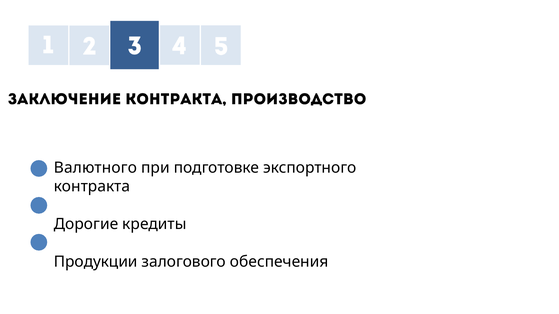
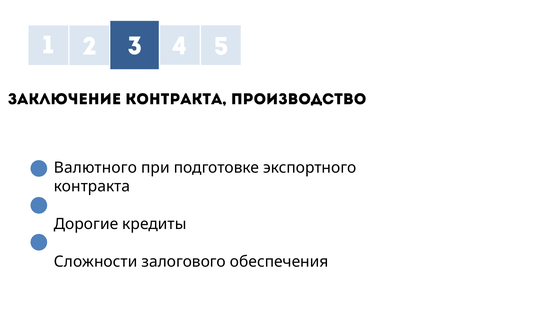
Продукции: Продукции -> Сложности
